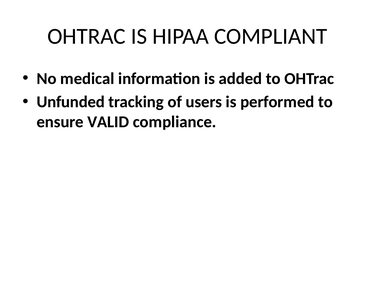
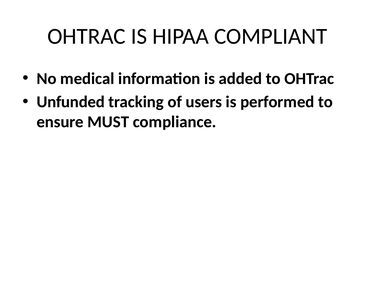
VALID: VALID -> MUST
